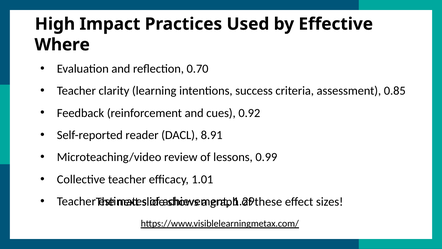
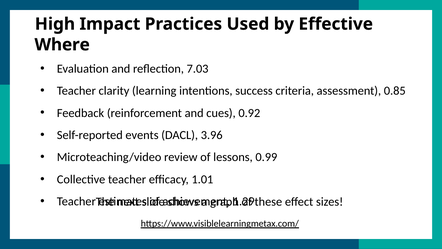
0.70: 0.70 -> 7.03
reader: reader -> events
8.91: 8.91 -> 3.96
